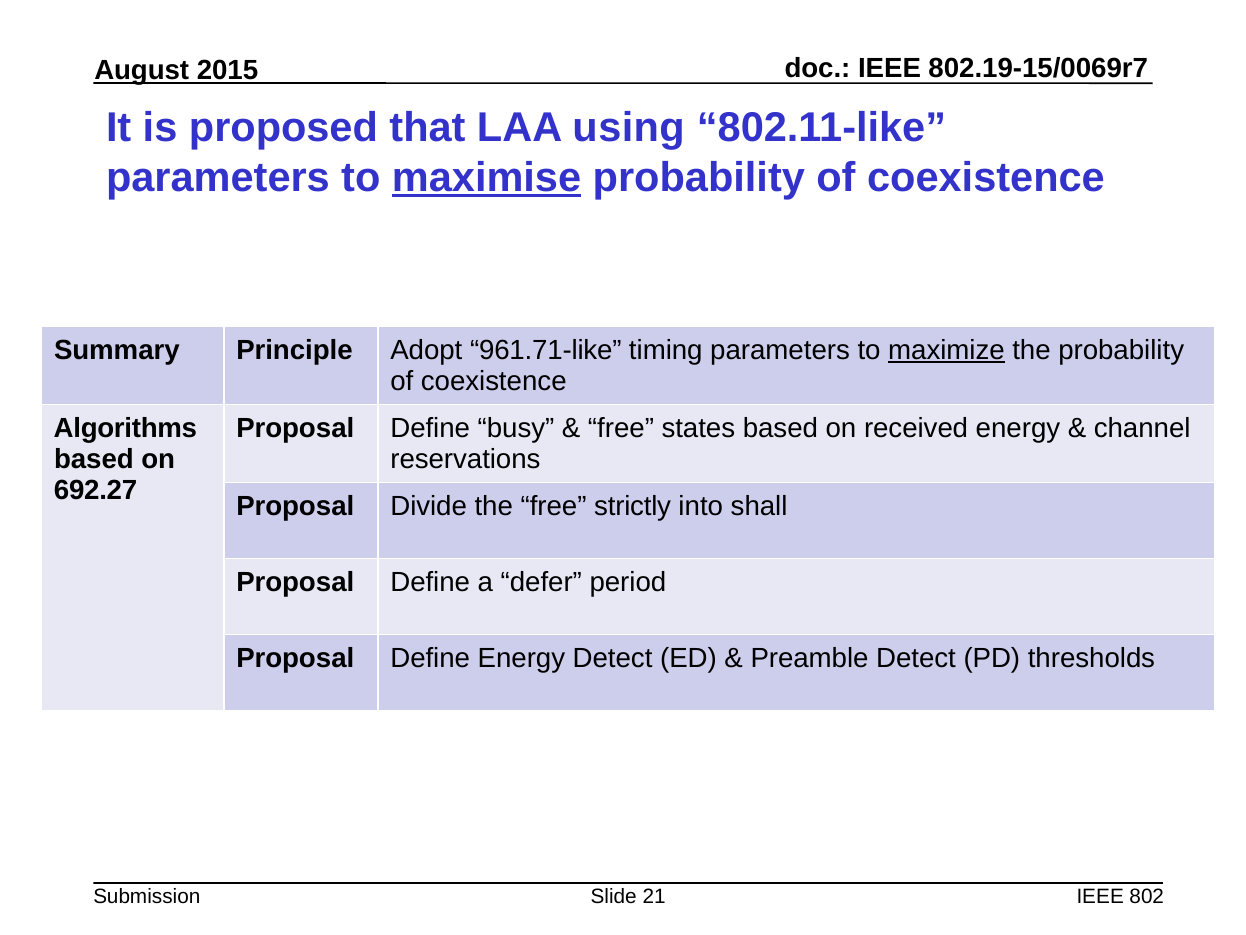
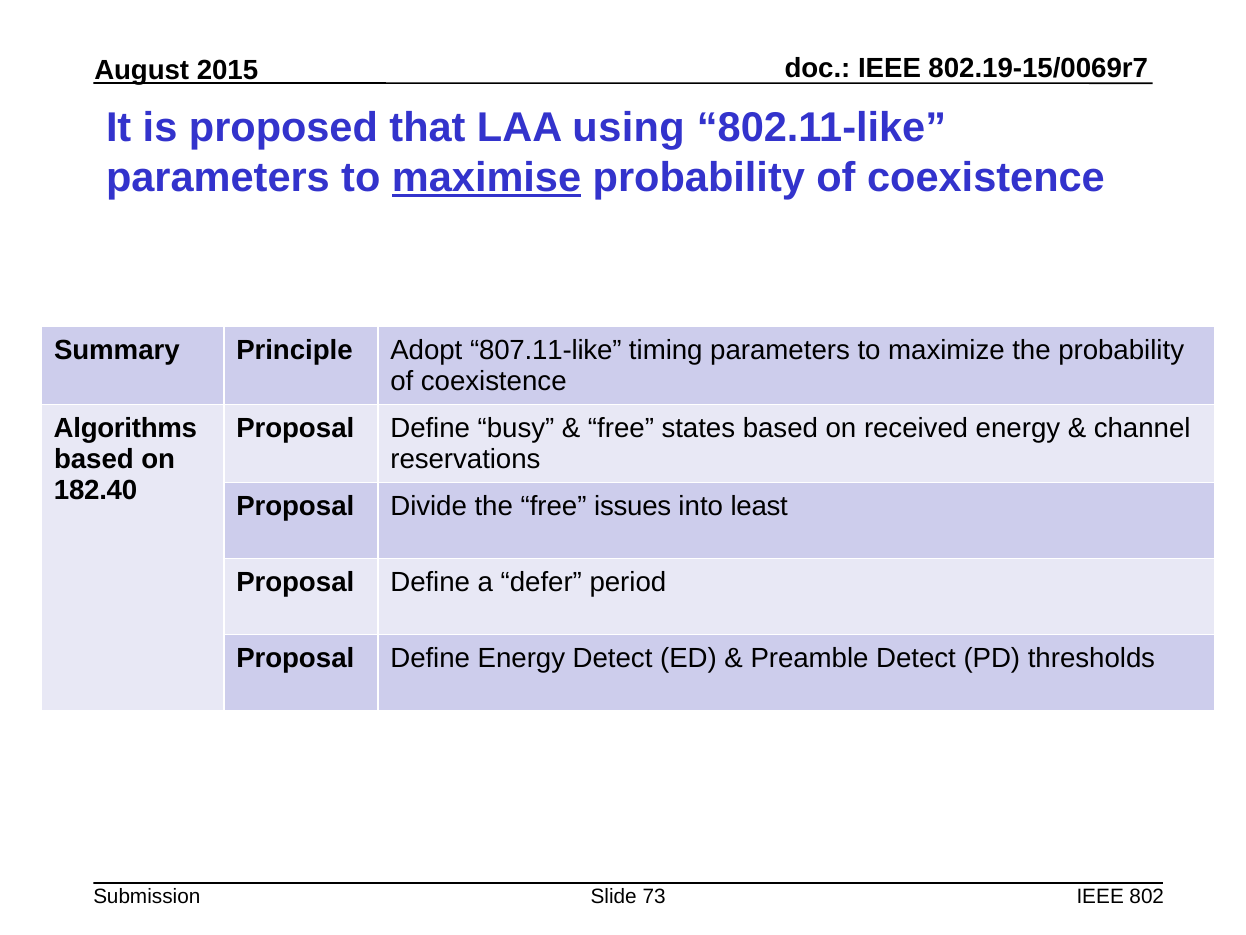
961.71-like: 961.71-like -> 807.11-like
maximize underline: present -> none
692.27: 692.27 -> 182.40
strictly: strictly -> issues
shall: shall -> least
21: 21 -> 73
